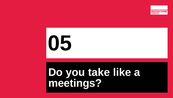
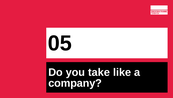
meetings: meetings -> company
